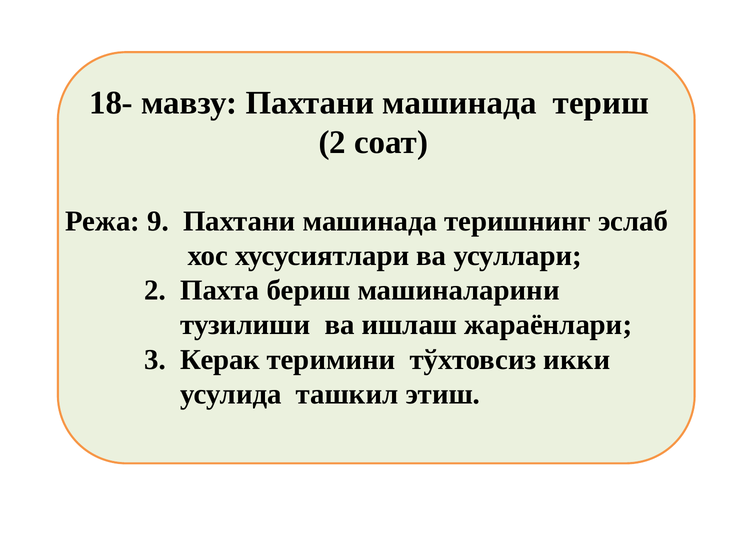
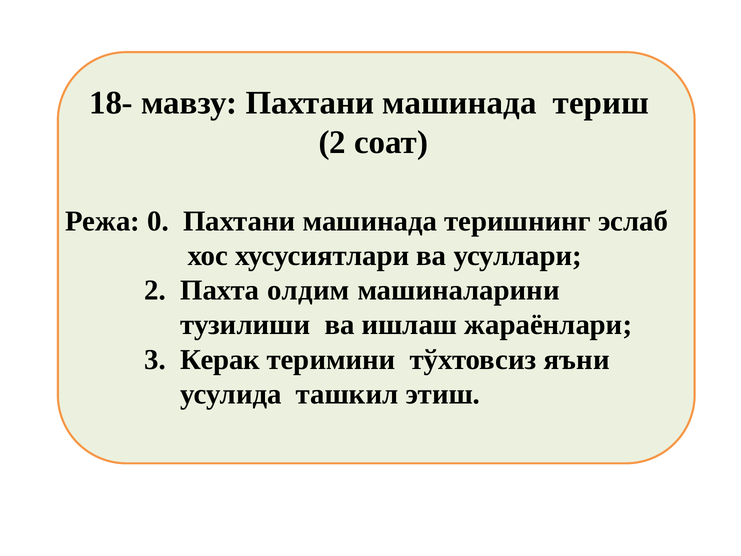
9: 9 -> 0
бериш: бериш -> олдим
икки: икки -> яъни
